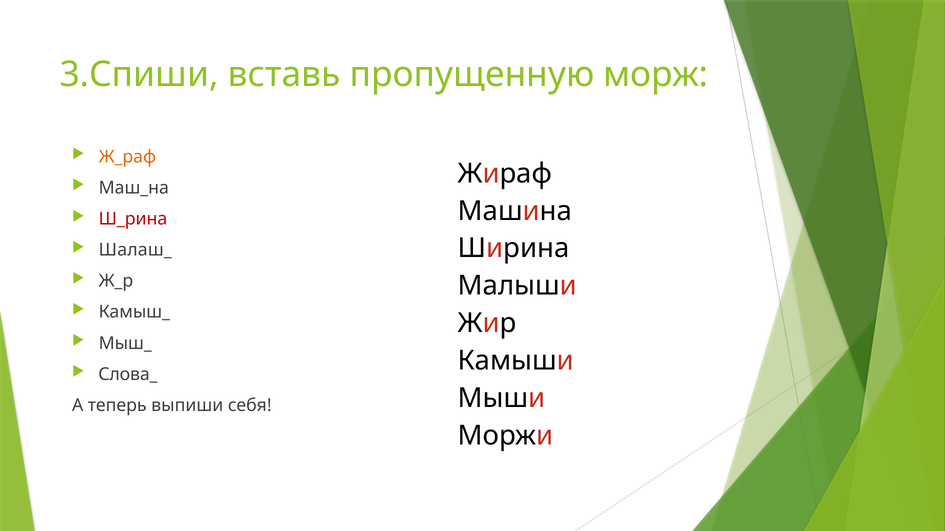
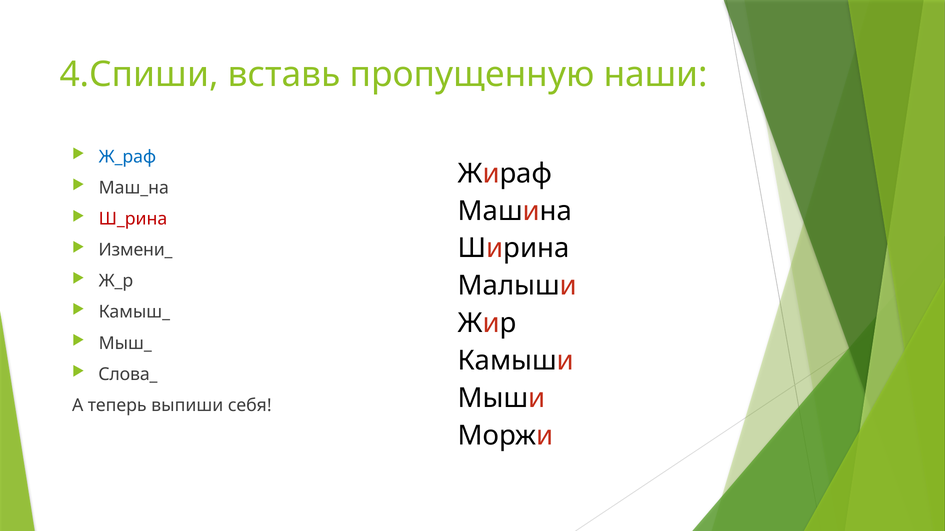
3.Спиши: 3.Спиши -> 4.Спиши
морж: морж -> наши
Ж_раф colour: orange -> blue
Шалаш_: Шалаш_ -> Измени_
